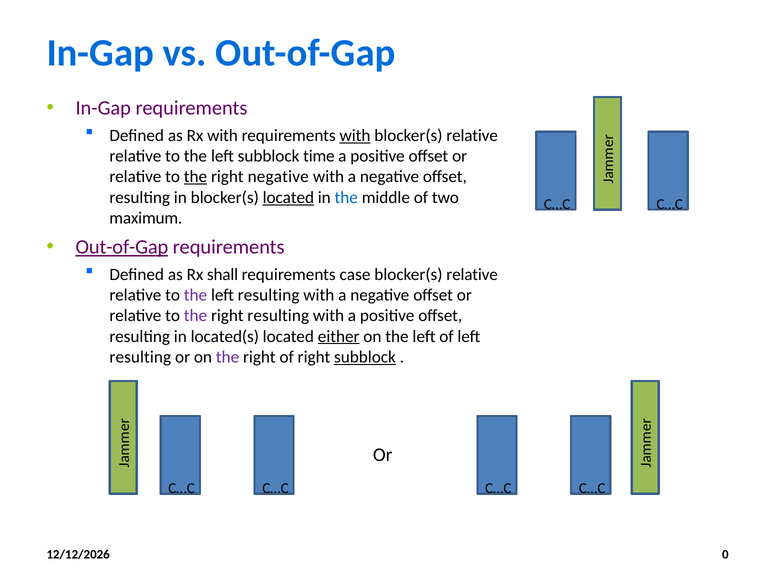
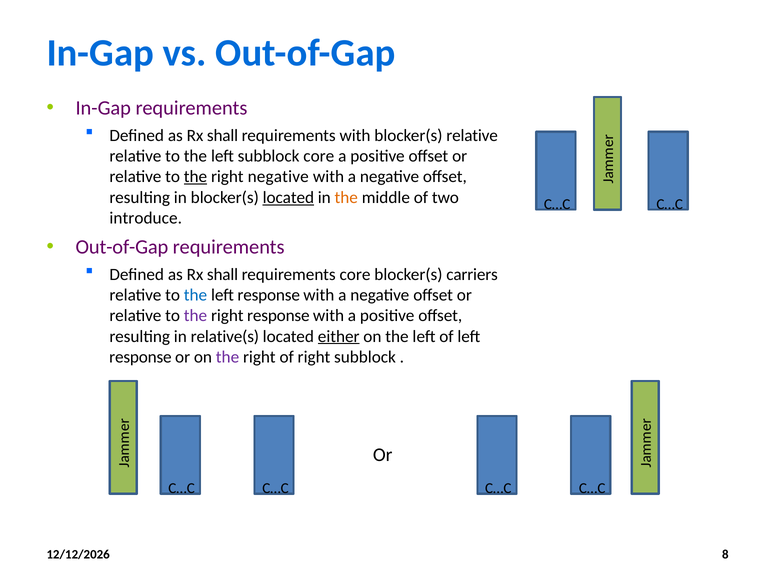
with at (223, 135): with -> shall
with at (355, 135) underline: present -> none
subblock time: time -> core
the at (346, 197) colour: blue -> orange
maximum: maximum -> introduce
Out-of-Gap at (122, 247) underline: present -> none
requirements case: case -> core
relative at (472, 275): relative -> carriers
the at (195, 295) colour: purple -> blue
resulting at (269, 295): resulting -> response
right resulting: resulting -> response
located(s: located(s -> relative(s
resulting at (140, 357): resulting -> response
subblock at (365, 357) underline: present -> none
0: 0 -> 8
